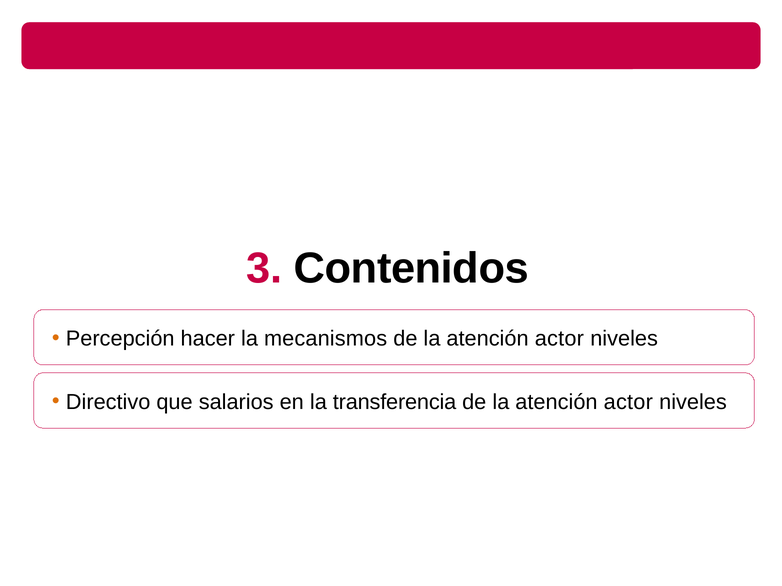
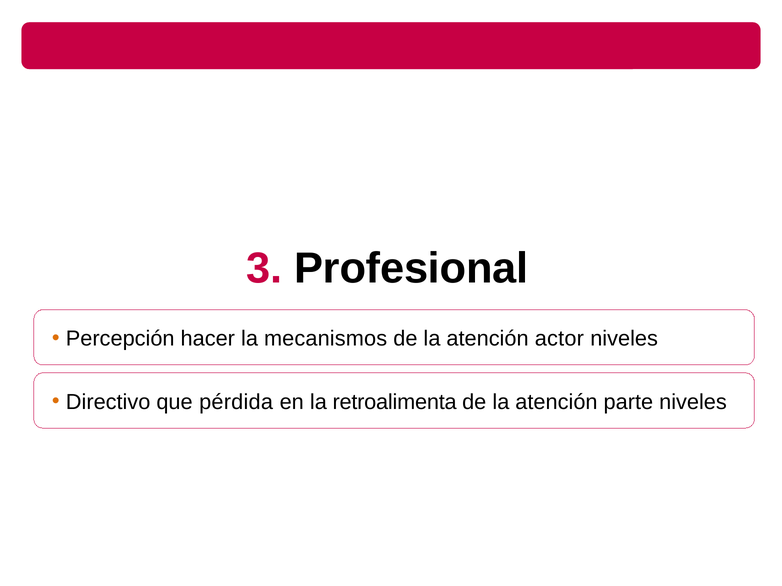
Contenidos: Contenidos -> Profesional
salarios: salarios -> pérdida
transferencia: transferencia -> retroalimenta
actor at (628, 402): actor -> parte
